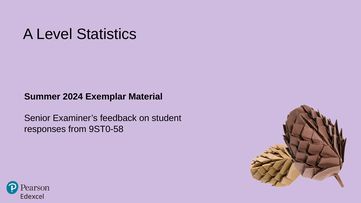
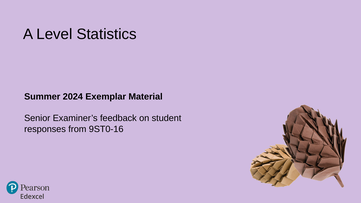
9ST0-58: 9ST0-58 -> 9ST0-16
